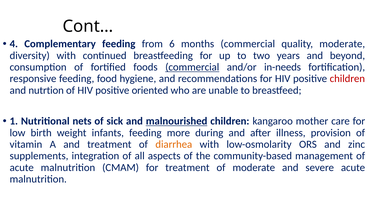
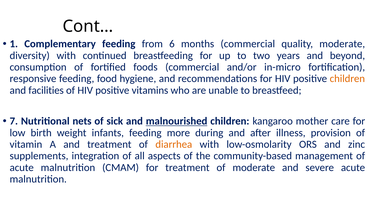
4: 4 -> 1
commercial at (192, 67) underline: present -> none
in-needs: in-needs -> in-micro
children at (347, 79) colour: red -> orange
and nutrtion: nutrtion -> facilities
oriented: oriented -> vitamins
1: 1 -> 7
